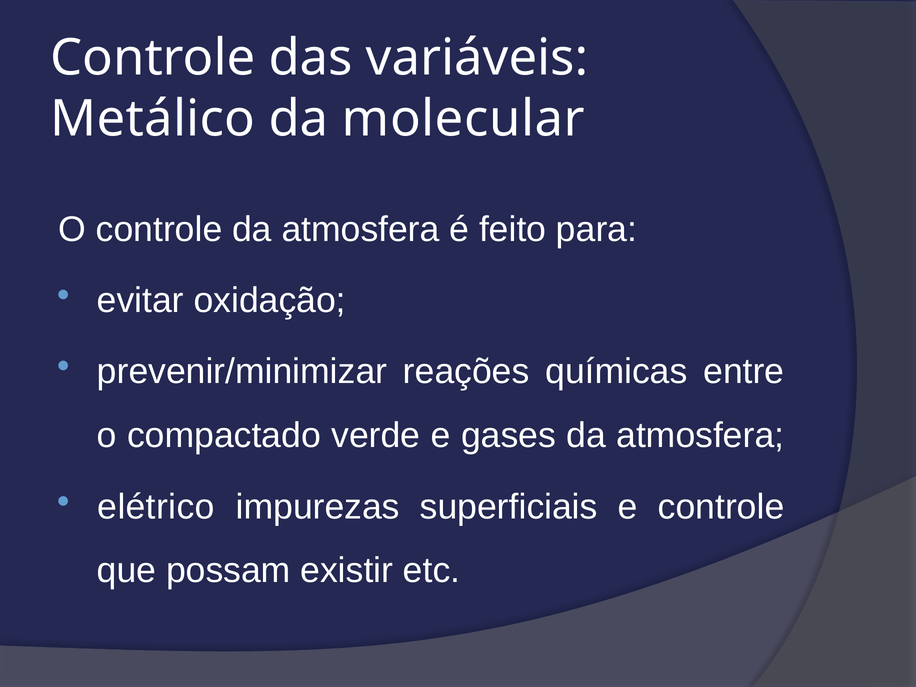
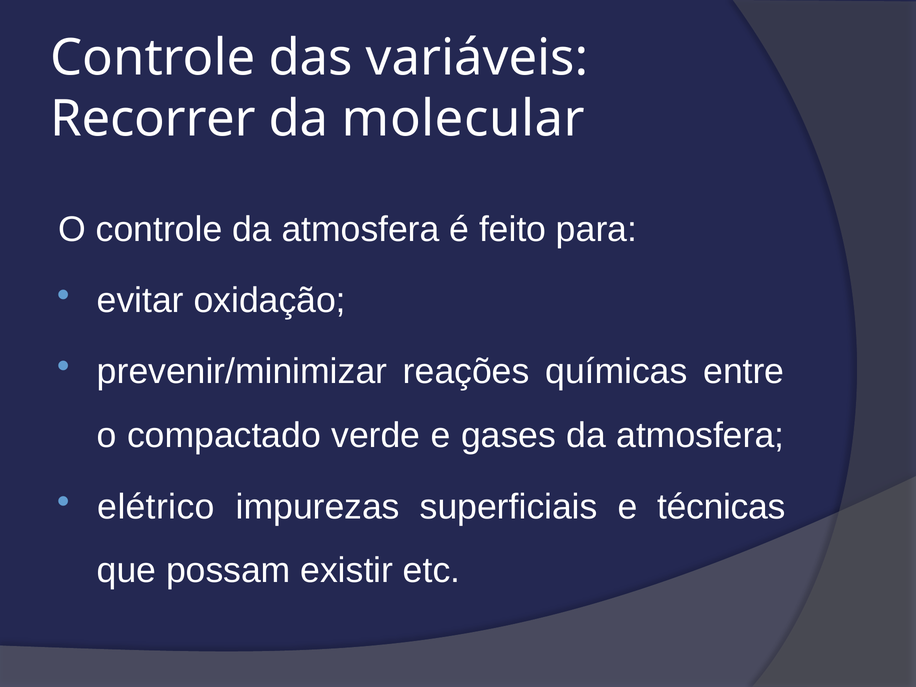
Metálico: Metálico -> Recorrer
e controle: controle -> técnicas
